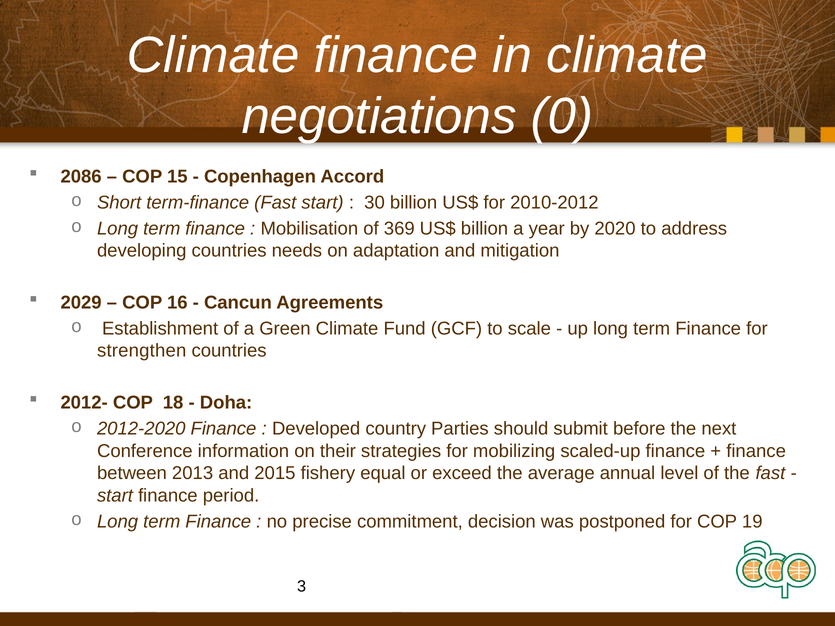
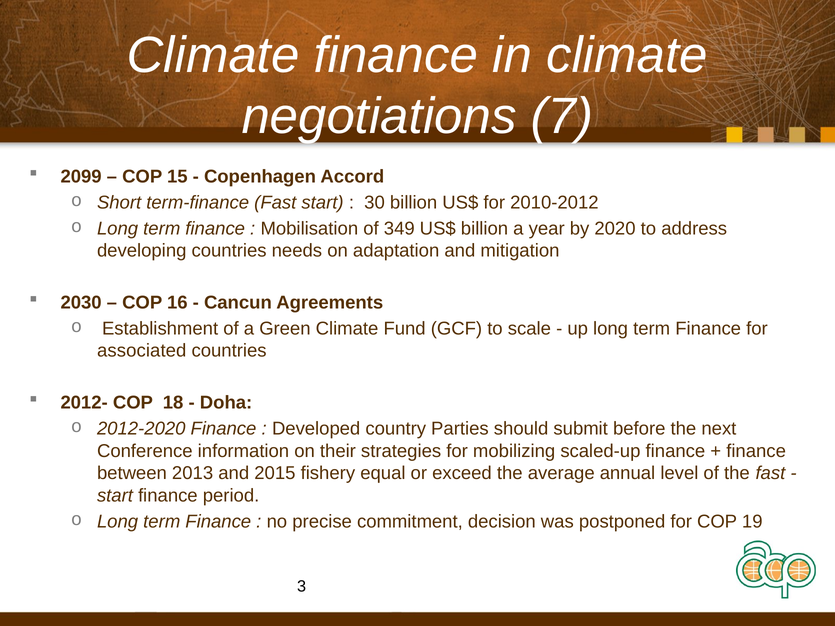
0: 0 -> 7
2086: 2086 -> 2099
369: 369 -> 349
2029: 2029 -> 2030
strengthen: strengthen -> associated
